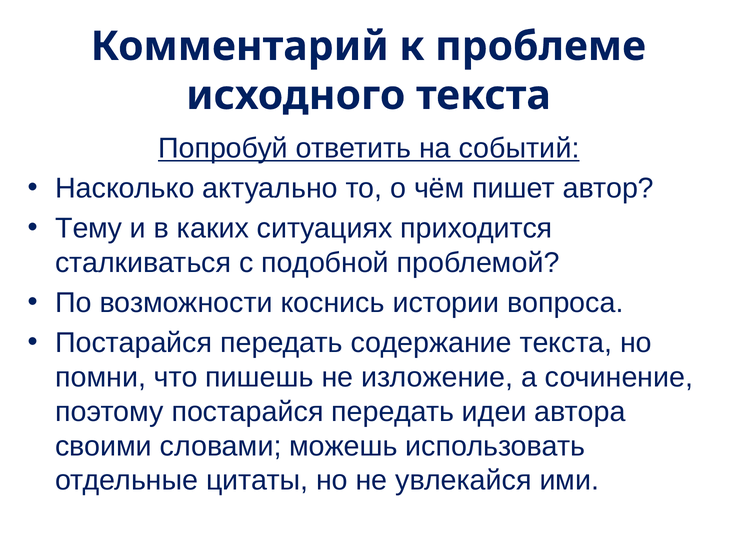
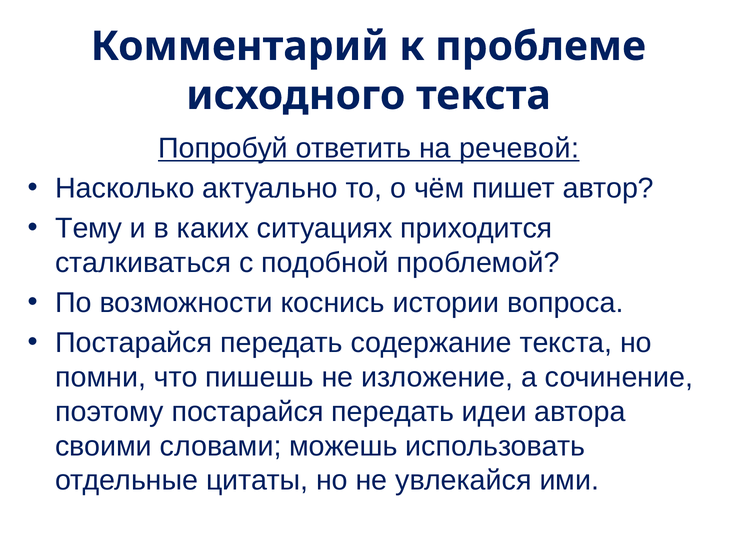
событий: событий -> речевой
